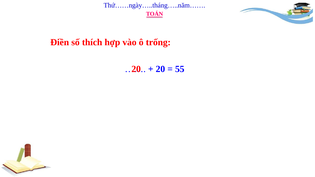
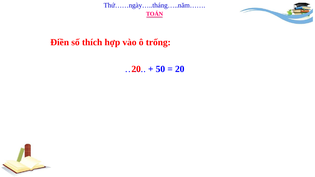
20 at (160, 69): 20 -> 50
55 at (180, 69): 55 -> 20
